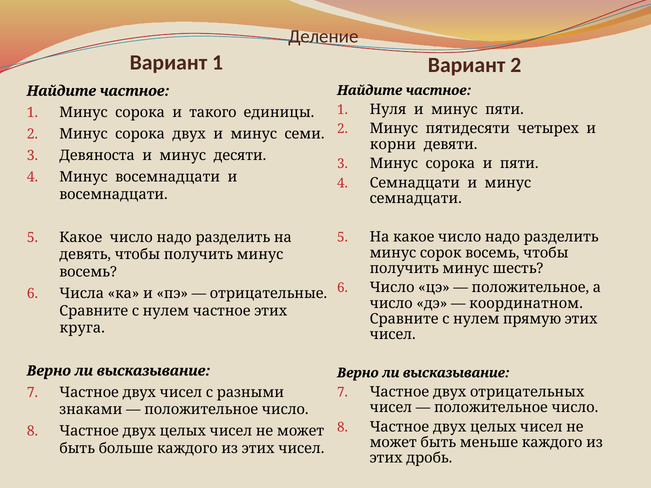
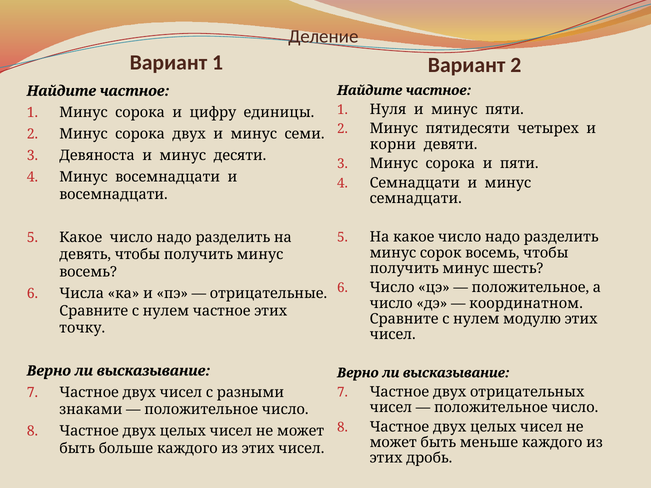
такого: такого -> цифру
прямую: прямую -> модулю
круга: круга -> точку
